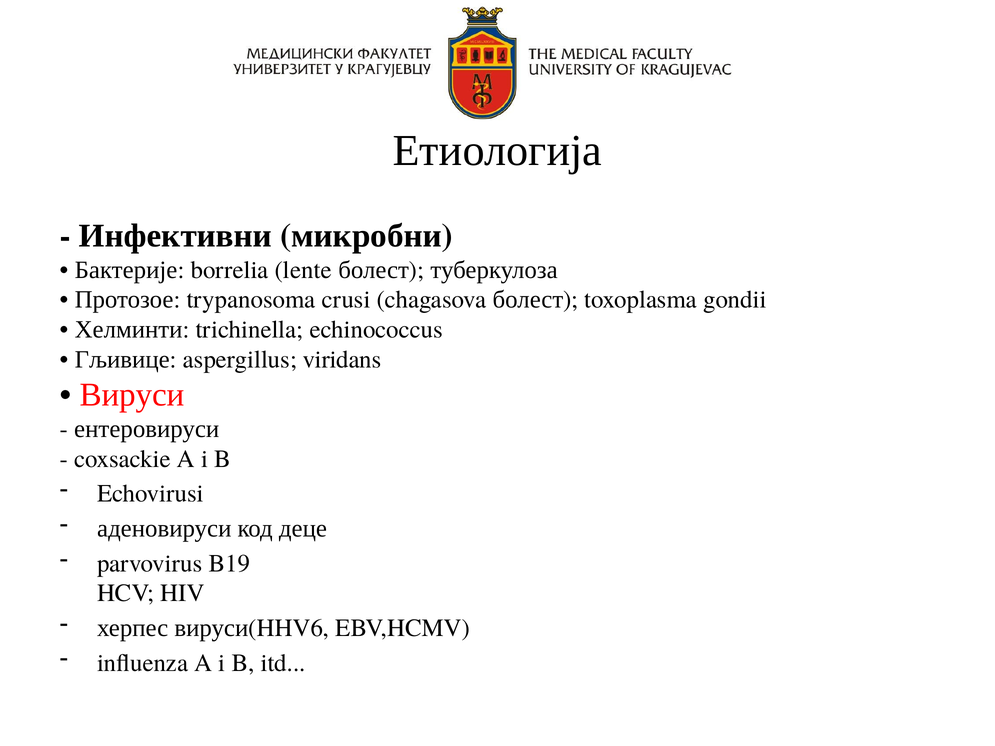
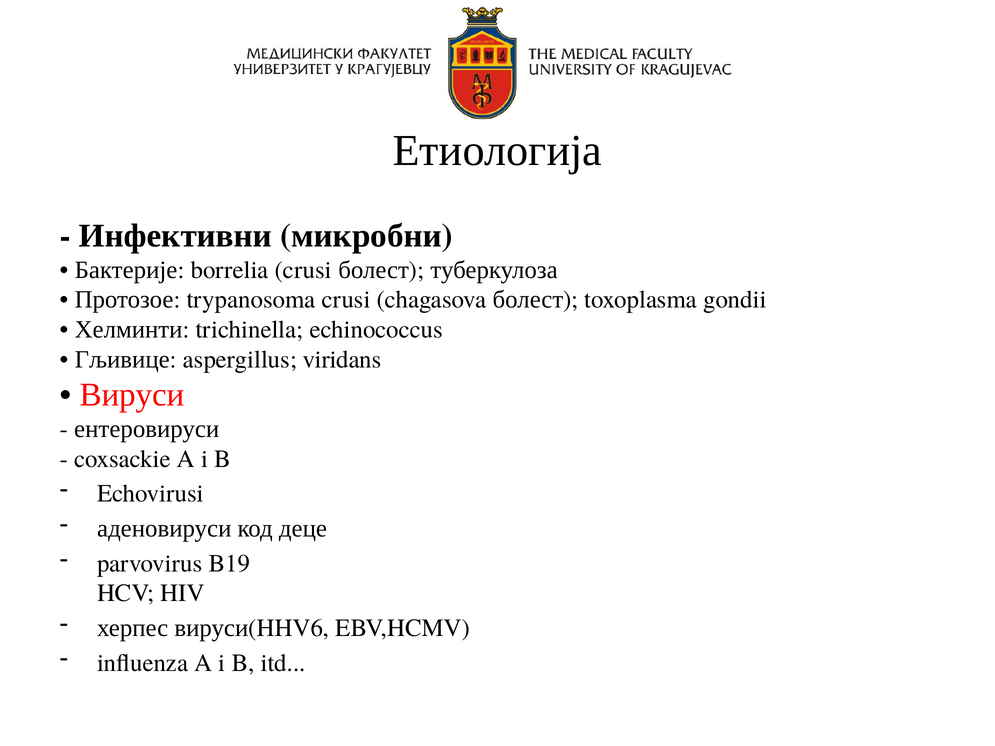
borrelia lente: lente -> crusi
